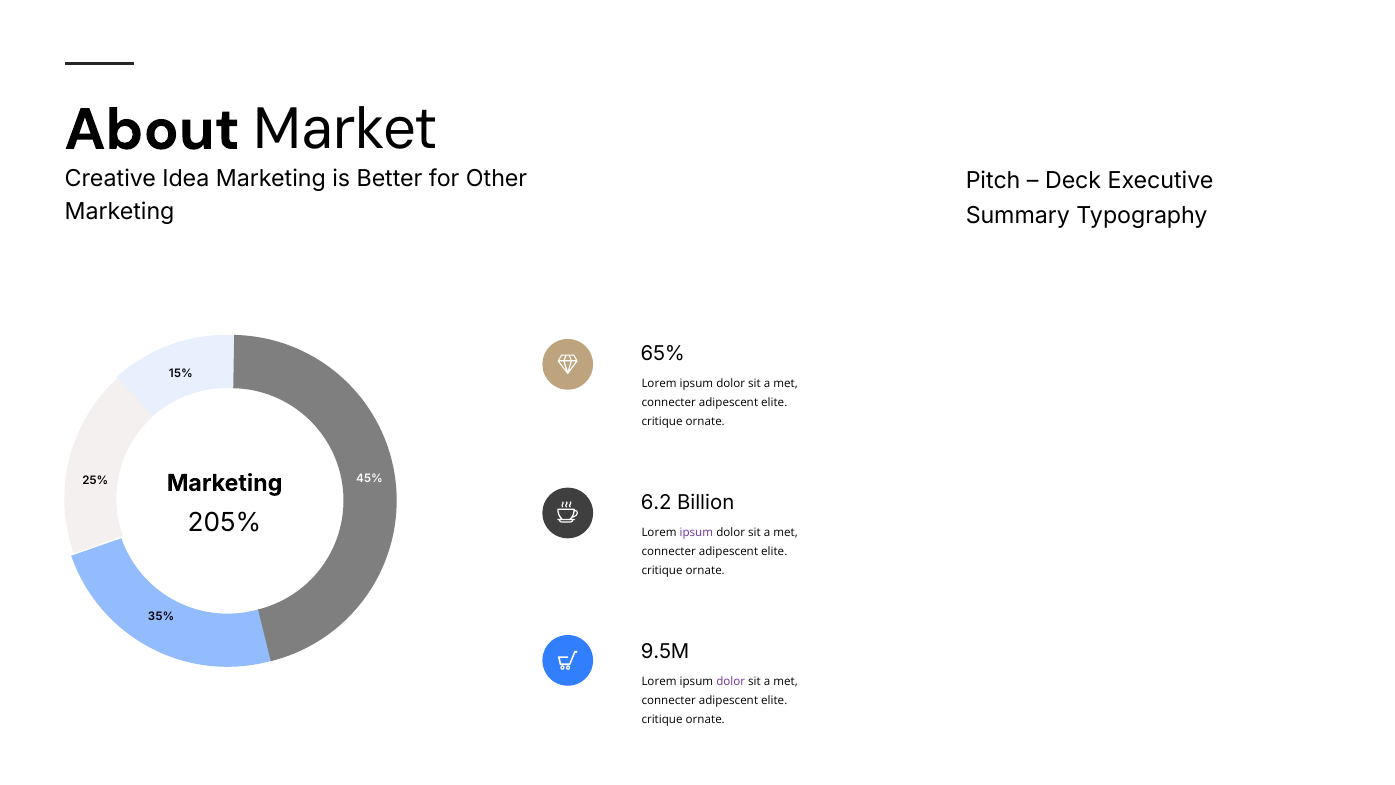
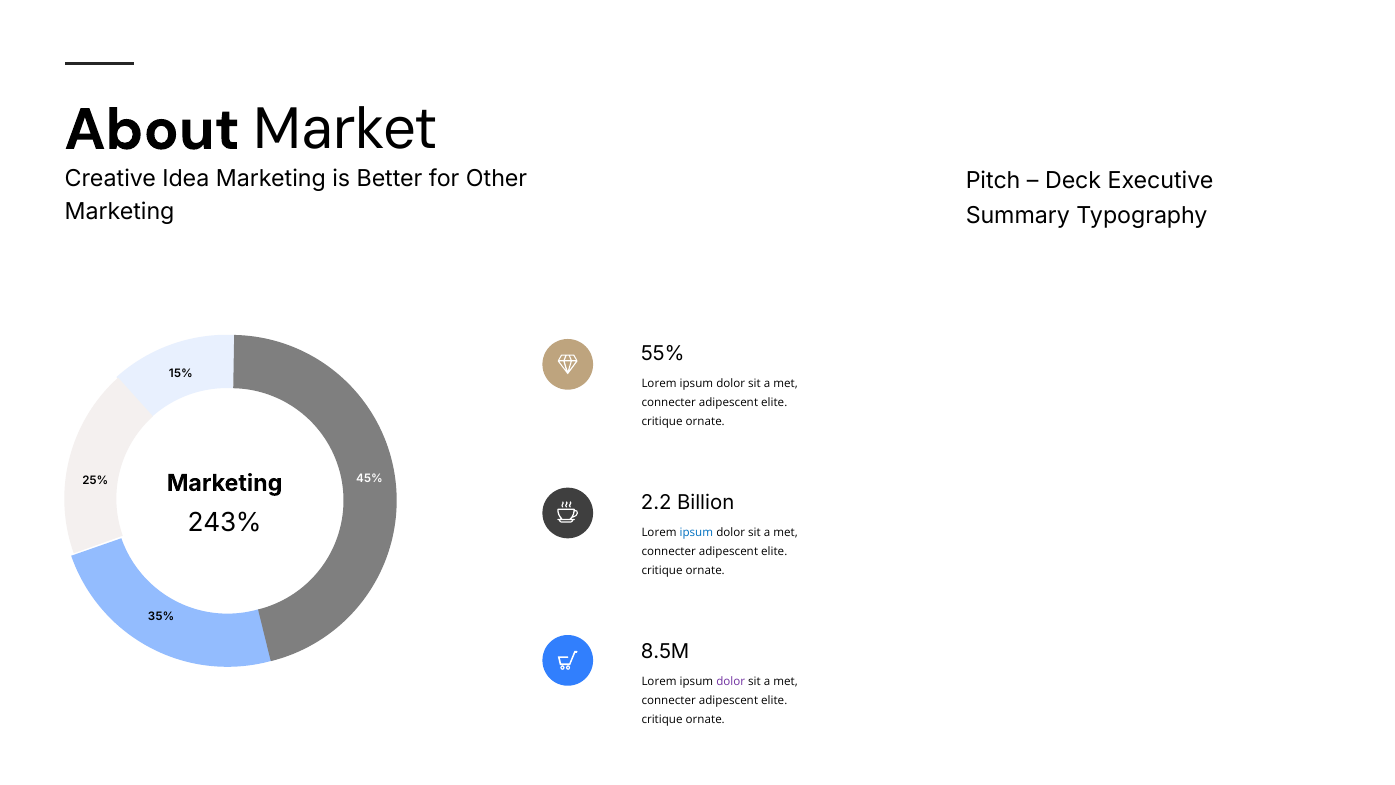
65%: 65% -> 55%
6.2: 6.2 -> 2.2
205%: 205% -> 243%
ipsum at (696, 532) colour: purple -> blue
9.5M: 9.5M -> 8.5M
